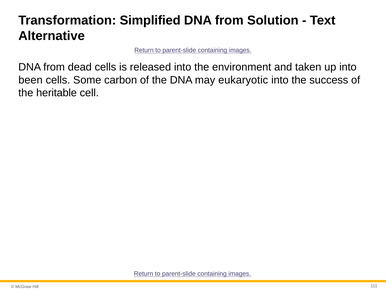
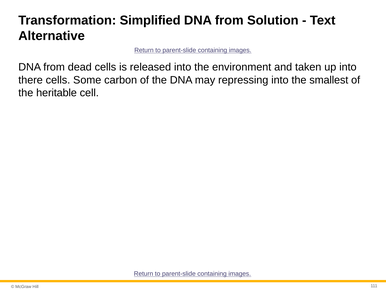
been: been -> there
eukaryotic: eukaryotic -> repressing
success: success -> smallest
